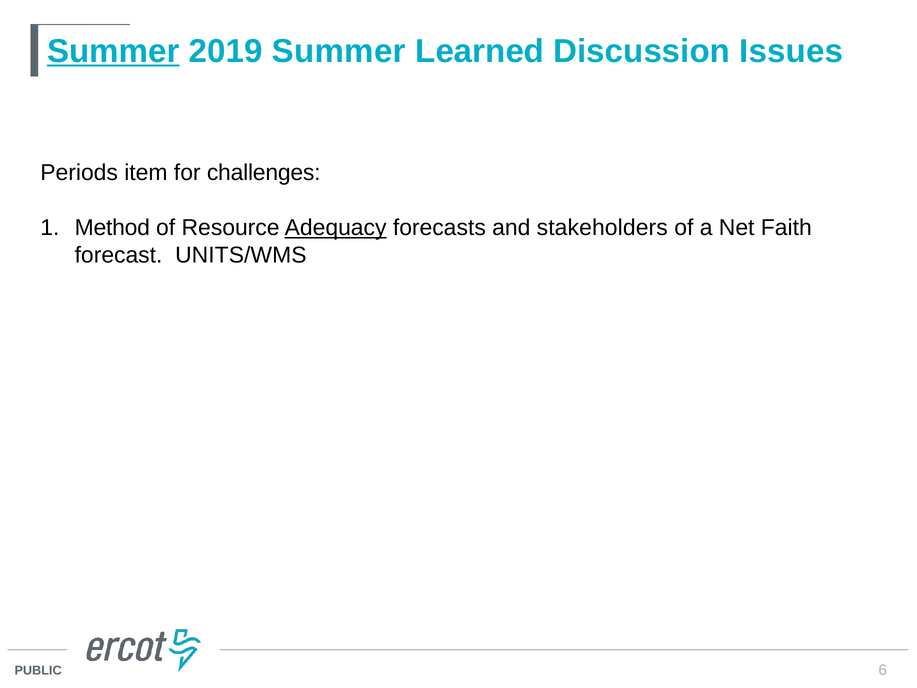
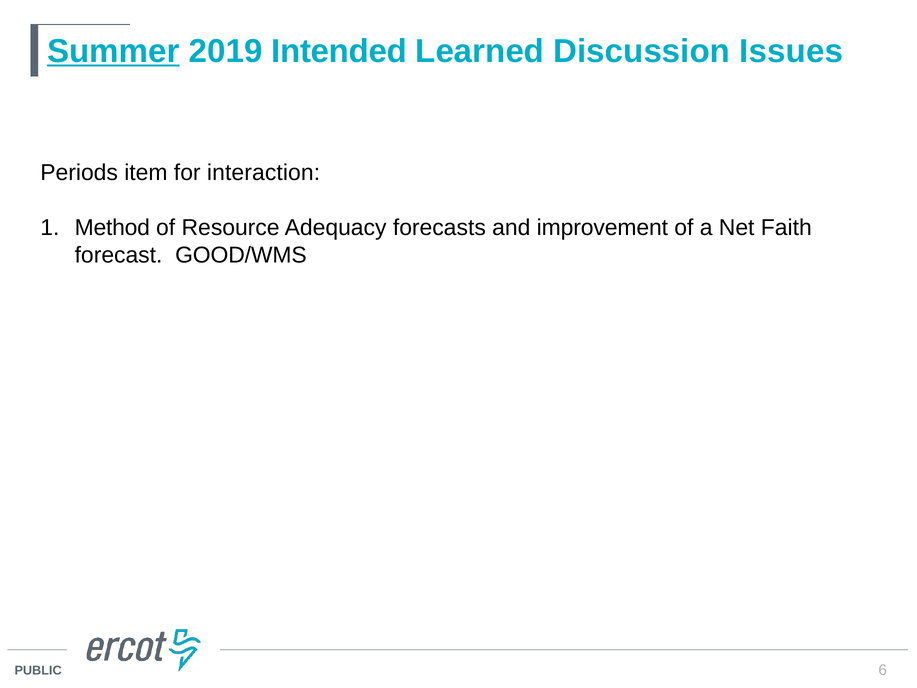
2019 Summer: Summer -> Intended
challenges: challenges -> interaction
Adequacy underline: present -> none
stakeholders: stakeholders -> improvement
UNITS/WMS: UNITS/WMS -> GOOD/WMS
